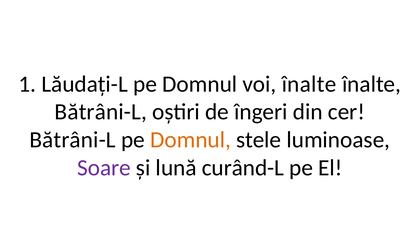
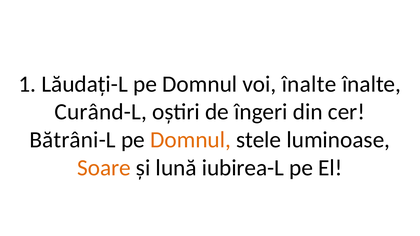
Bătrâni-L at (101, 112): Bătrâni-L -> Curând-L
Soare colour: purple -> orange
curând-L: curând-L -> iubirea-L
